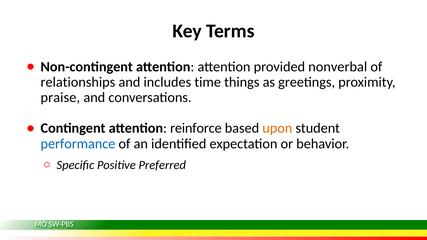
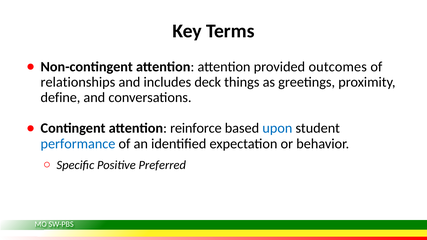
nonverbal: nonverbal -> outcomes
time: time -> deck
praise: praise -> define
upon colour: orange -> blue
